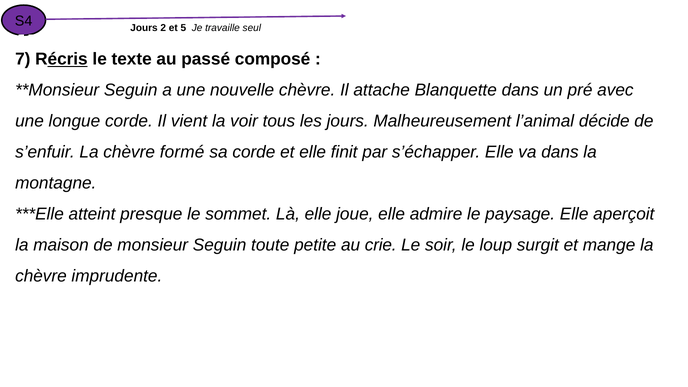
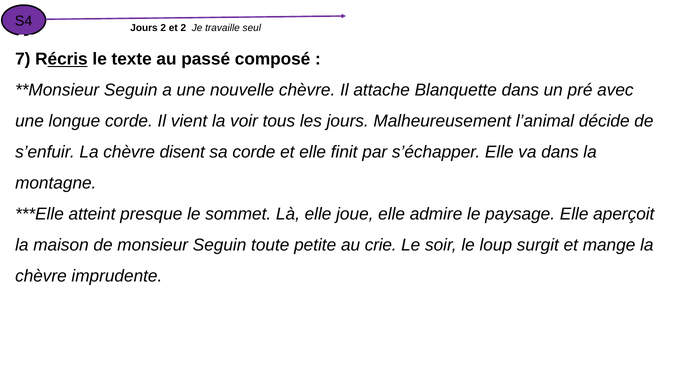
et 5: 5 -> 2
formé: formé -> disent
